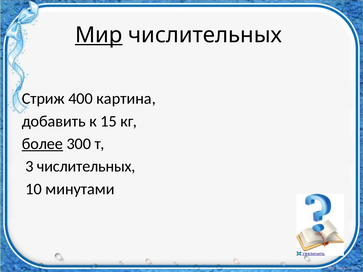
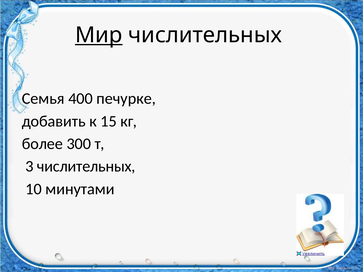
Стриж: Стриж -> Семья
картина: картина -> печурке
более underline: present -> none
